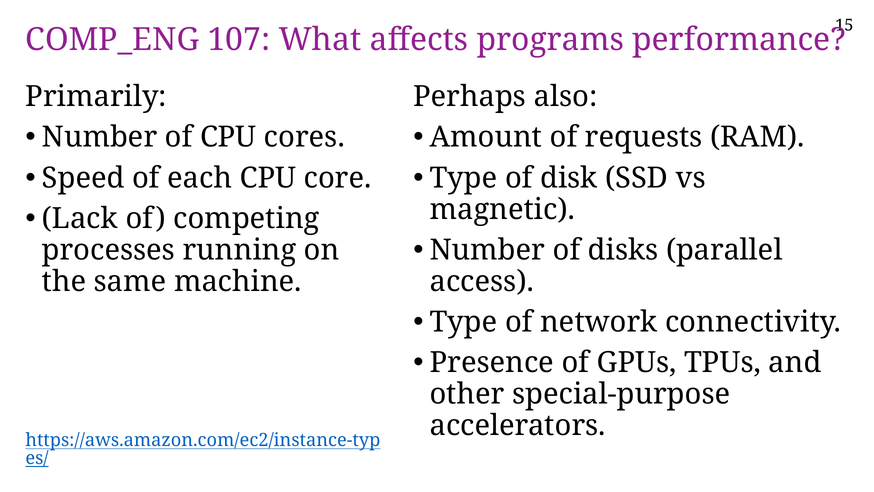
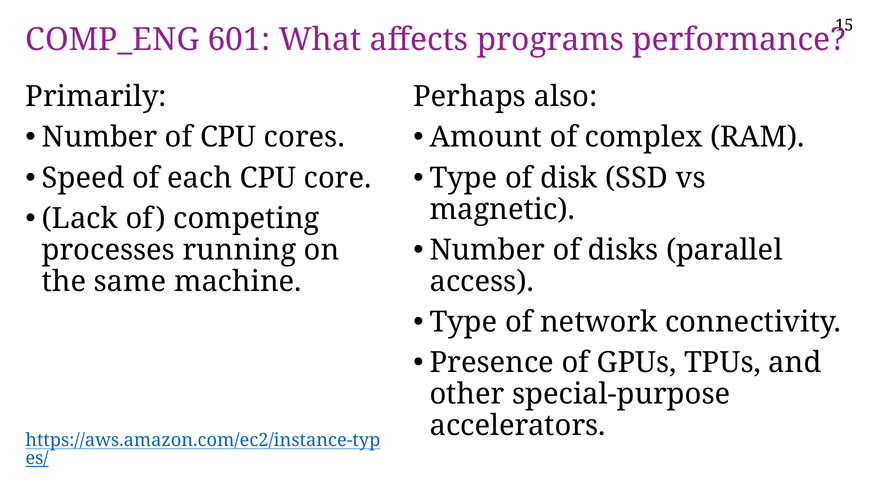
107: 107 -> 601
requests: requests -> complex
